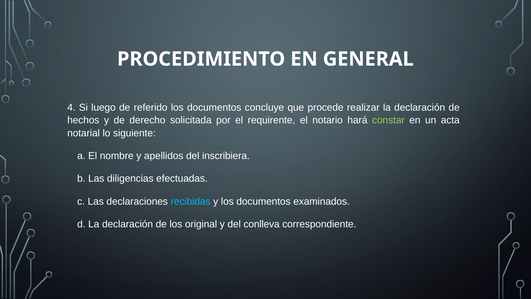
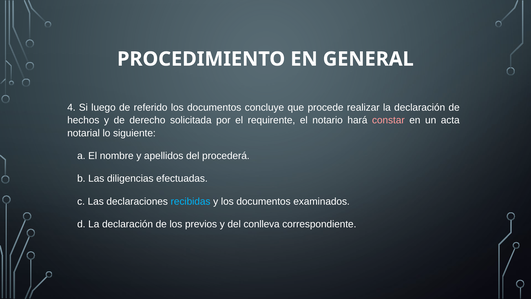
constar colour: light green -> pink
inscribiera: inscribiera -> procederá
original: original -> previos
